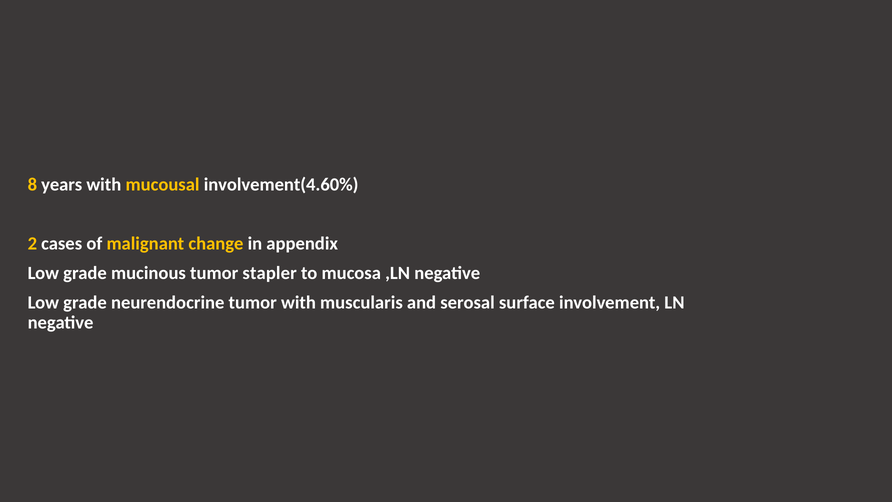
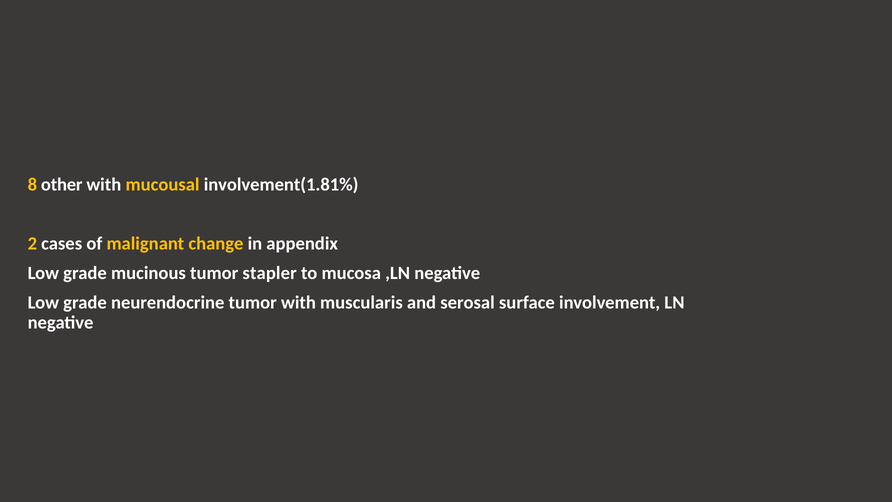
years: years -> other
involvement(4.60%: involvement(4.60% -> involvement(1.81%
